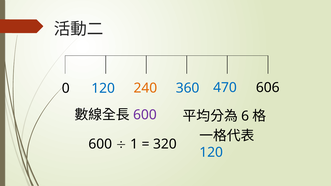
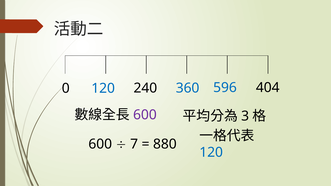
240 colour: orange -> black
470: 470 -> 596
606: 606 -> 404
6: 6 -> 3
1: 1 -> 7
320: 320 -> 880
